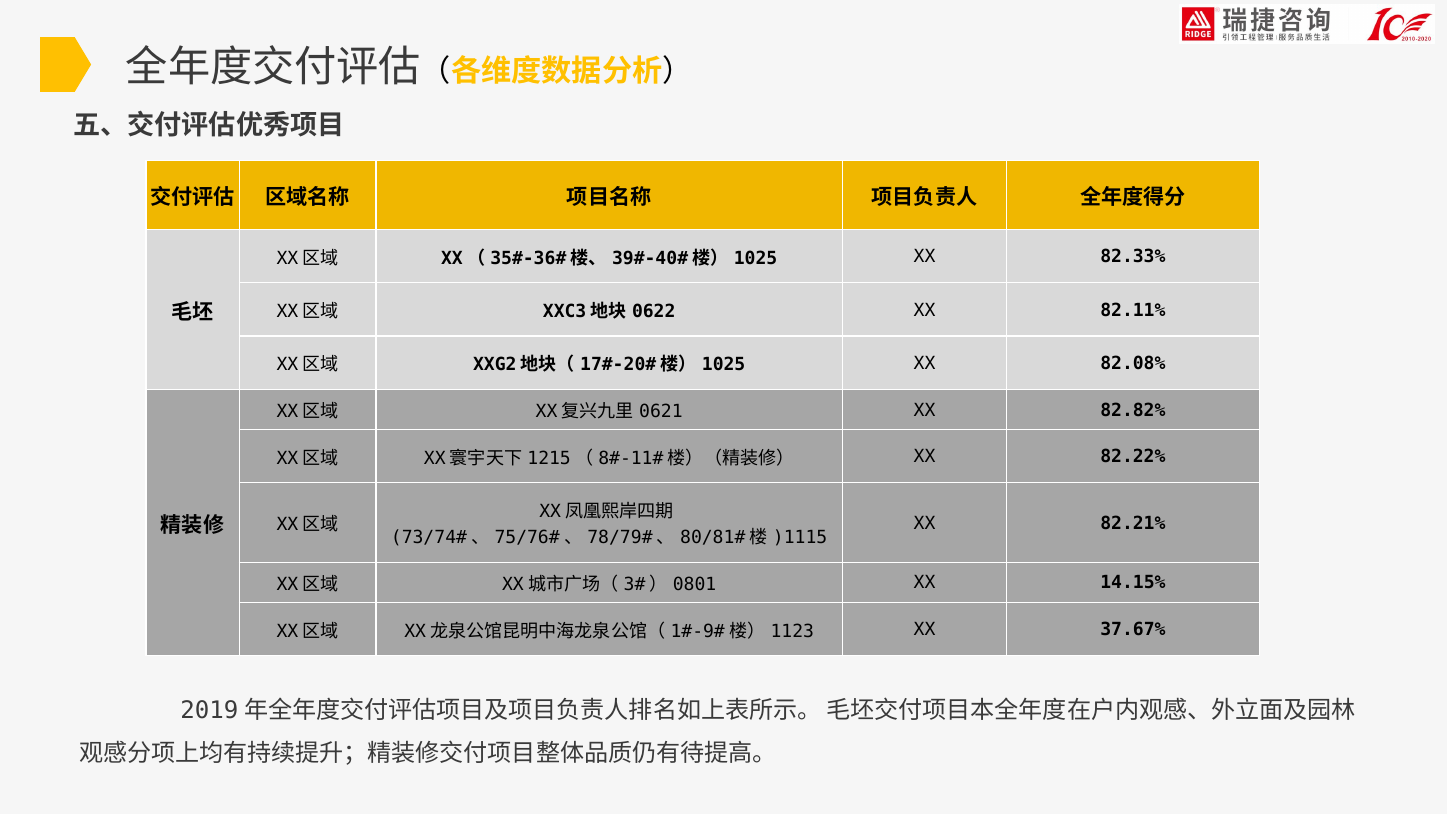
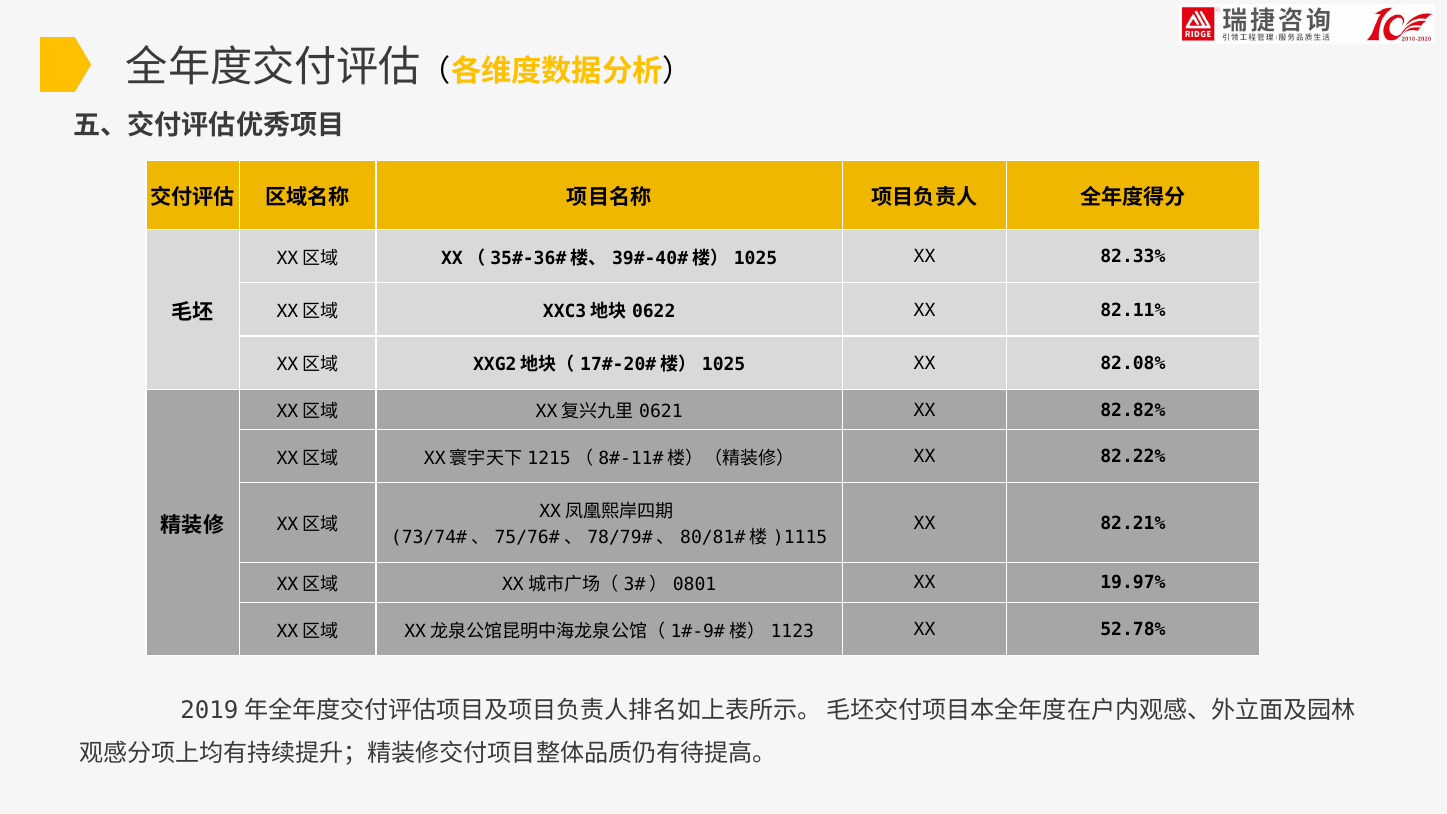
14.15%: 14.15% -> 19.97%
37.67%: 37.67% -> 52.78%
